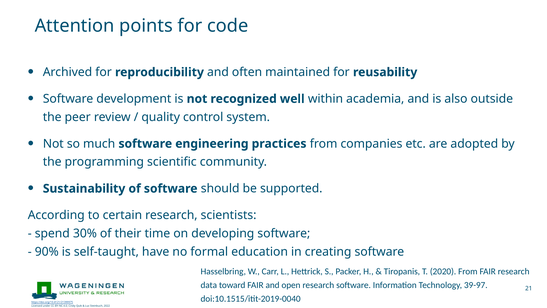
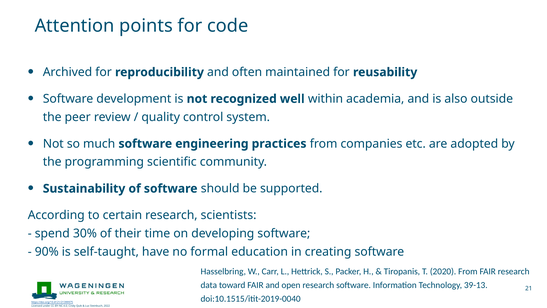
39-97: 39-97 -> 39-13
